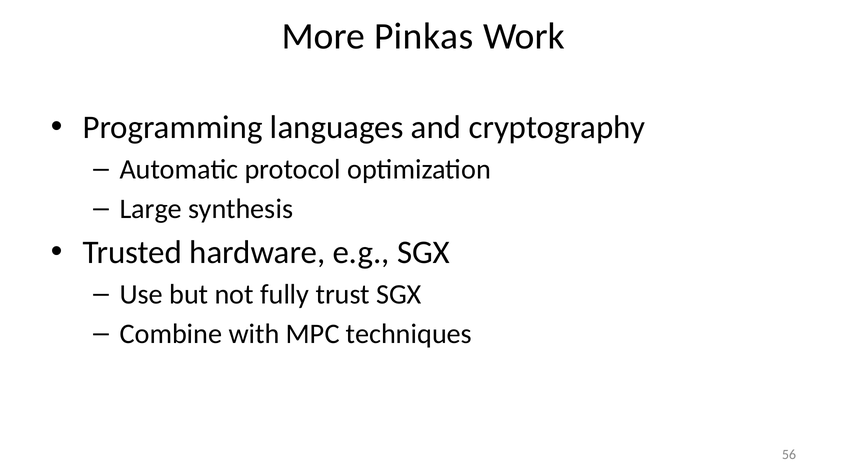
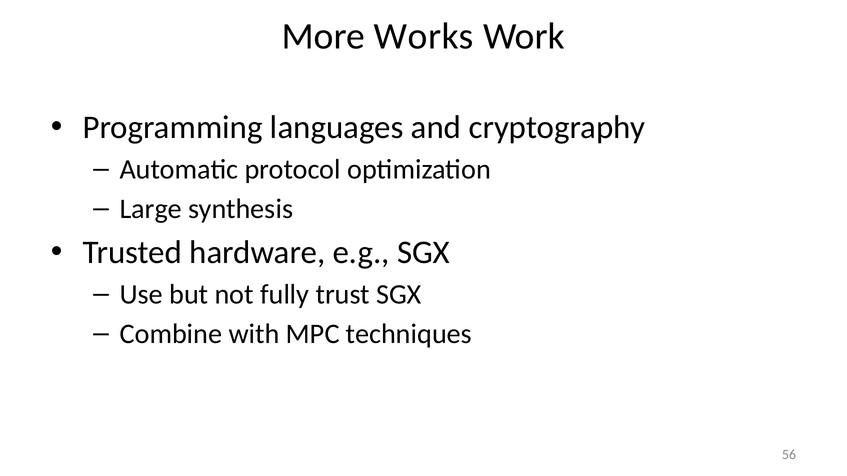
Pinkas: Pinkas -> Works
